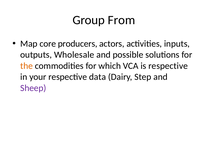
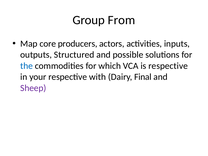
Wholesale: Wholesale -> Structured
the colour: orange -> blue
data: data -> with
Step: Step -> Final
